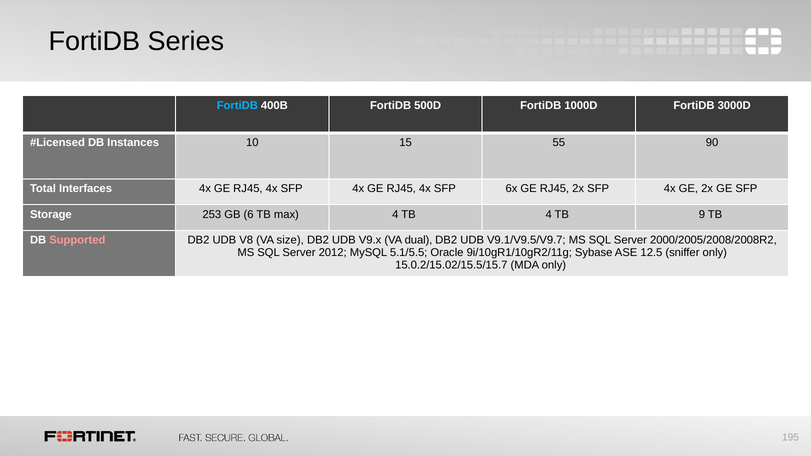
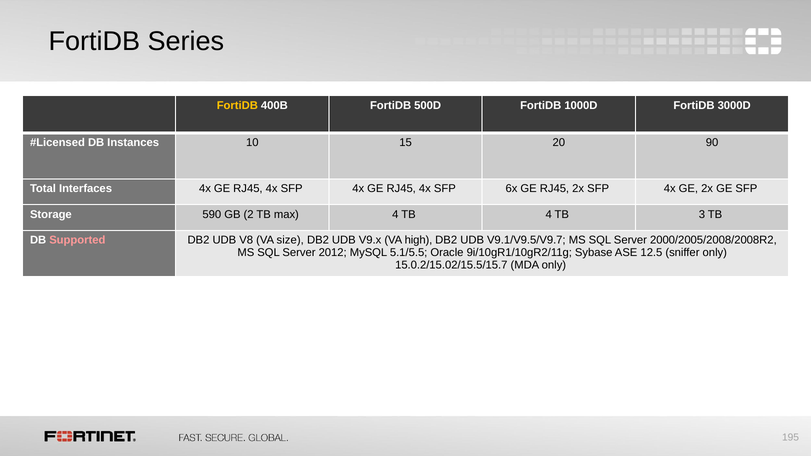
FortiDB at (237, 105) colour: light blue -> yellow
55: 55 -> 20
253: 253 -> 590
6: 6 -> 2
9: 9 -> 3
dual: dual -> high
